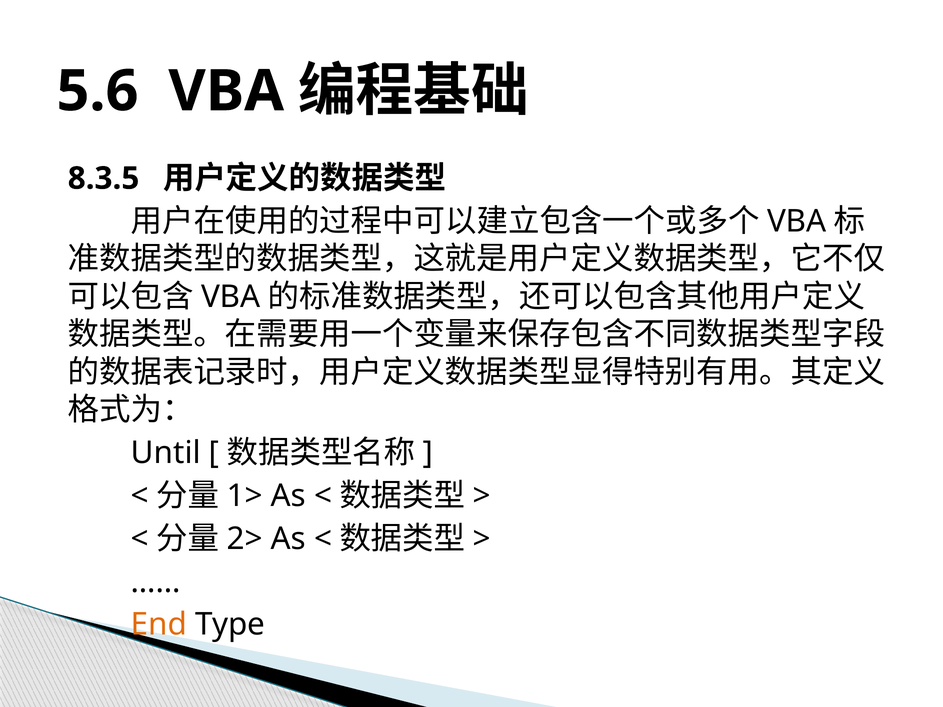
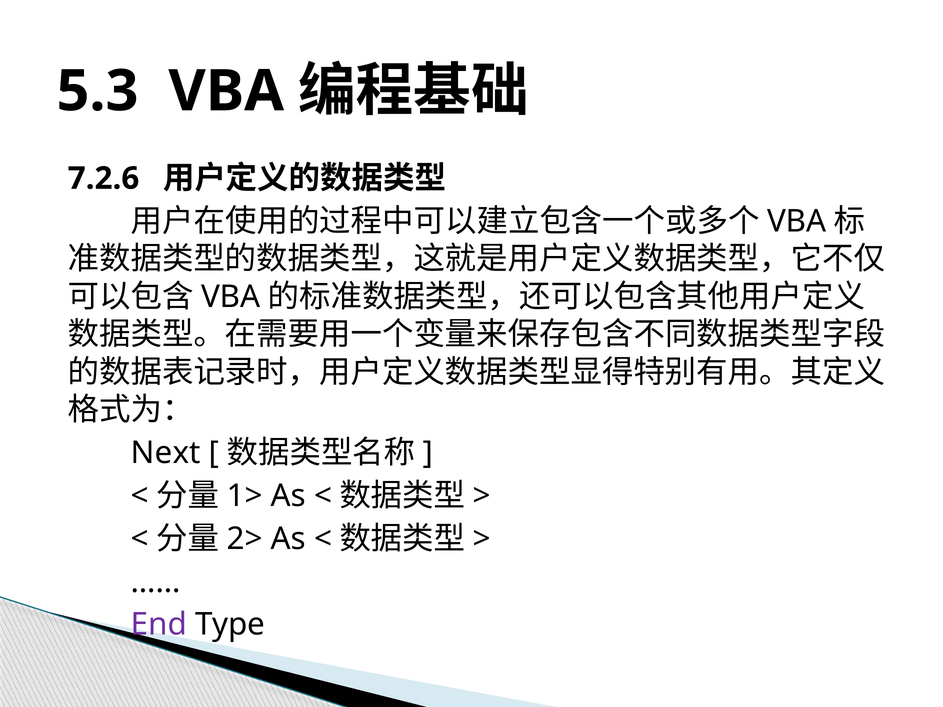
5.6: 5.6 -> 5.3
8.3.5: 8.3.5 -> 7.2.6
Until: Until -> Next
End colour: orange -> purple
